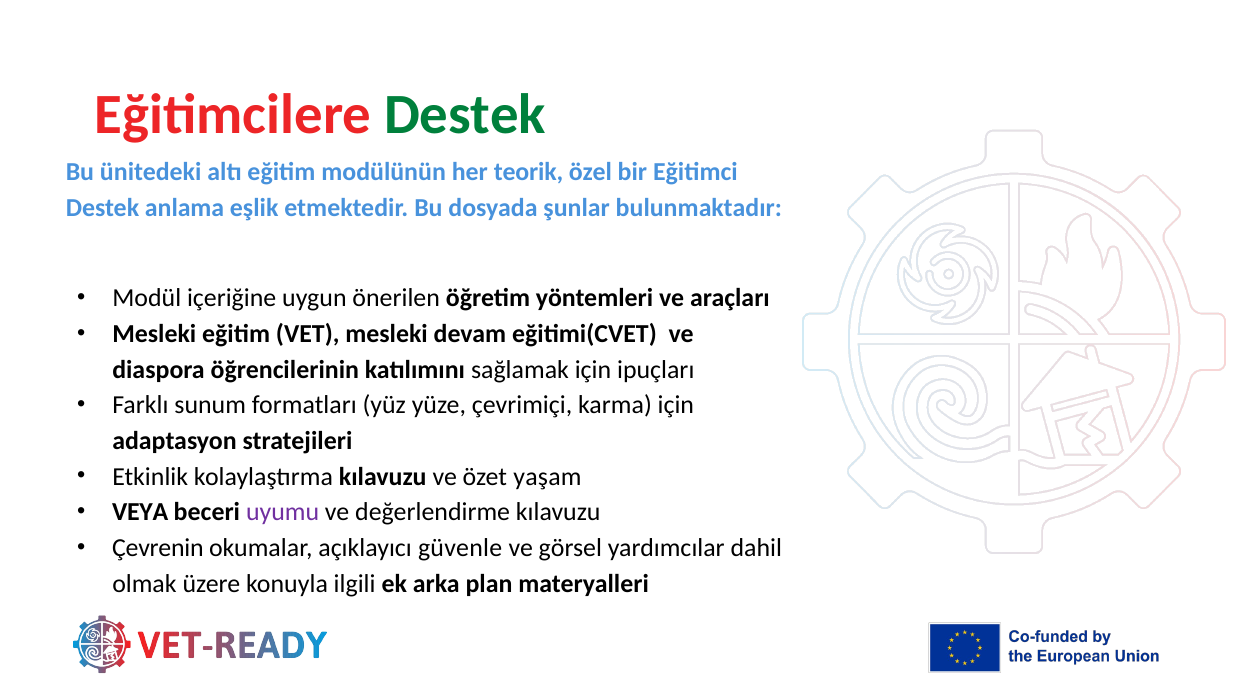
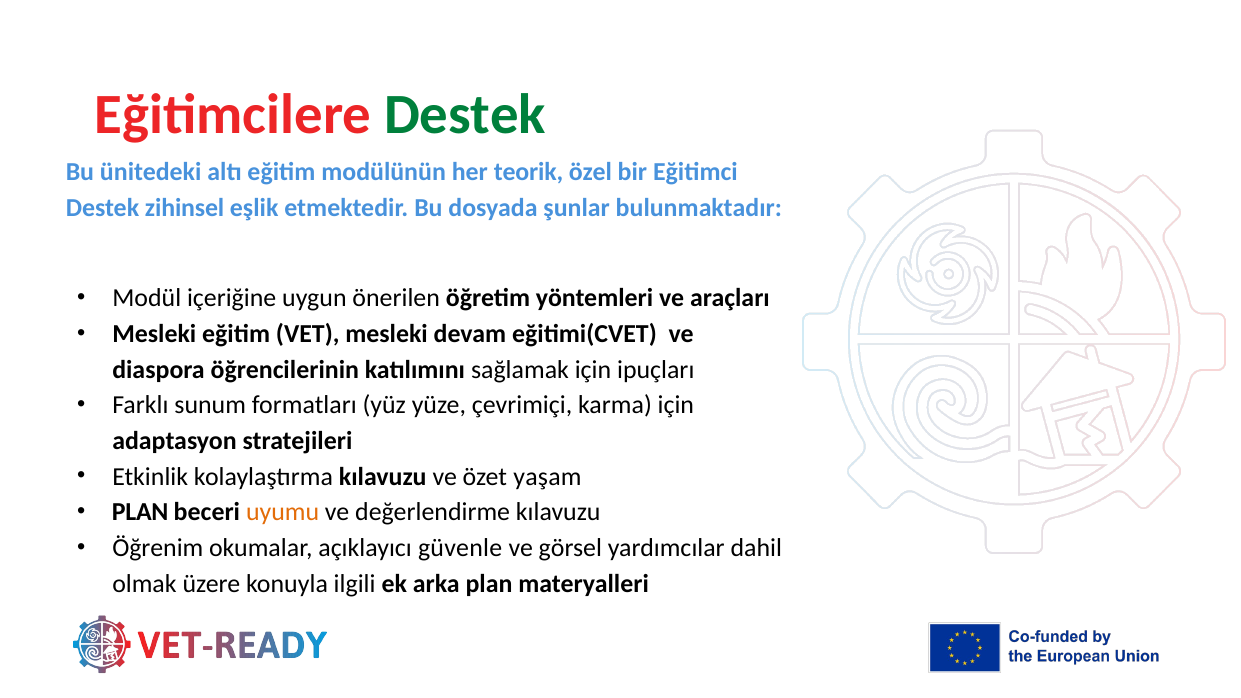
anlama: anlama -> zihinsel
VEYA at (140, 512): VEYA -> PLAN
uyumu colour: purple -> orange
Çevrenin: Çevrenin -> Öğrenim
